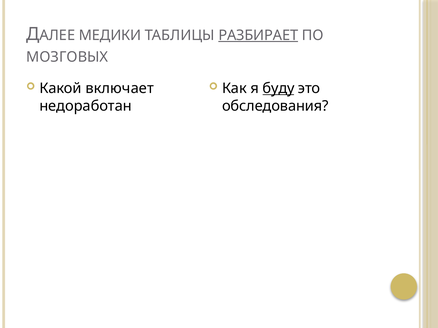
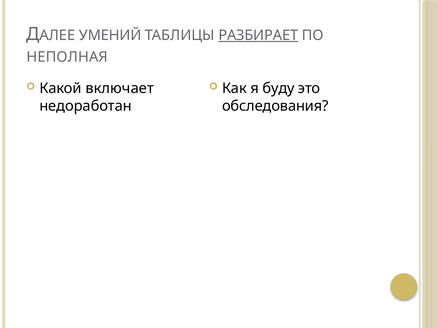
МЕДИКИ: МЕДИКИ -> УМЕНИЙ
МОЗГОВЫХ: МОЗГОВЫХ -> НЕПОЛНАЯ
буду underline: present -> none
